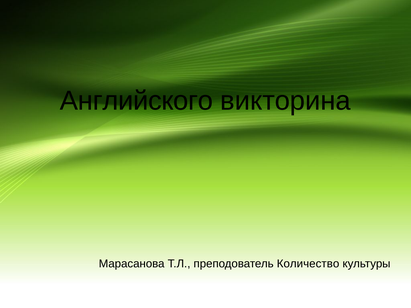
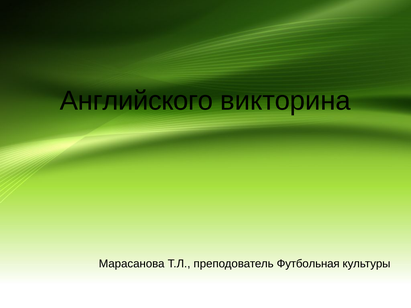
Количество: Количество -> Футбольная
